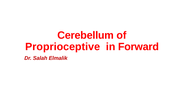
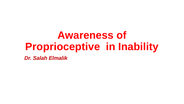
Cerebellum: Cerebellum -> Awareness
Forward: Forward -> Inability
